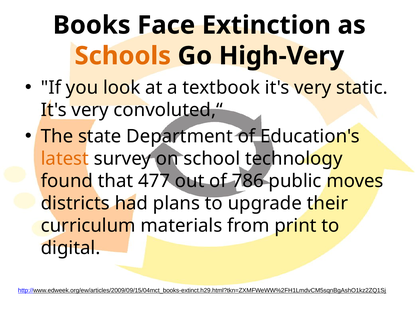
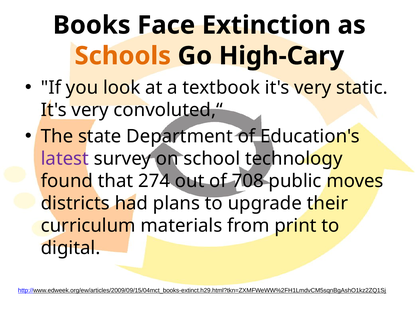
High-Very: High-Very -> High-Cary
latest colour: orange -> purple
477: 477 -> 274
786: 786 -> 708
